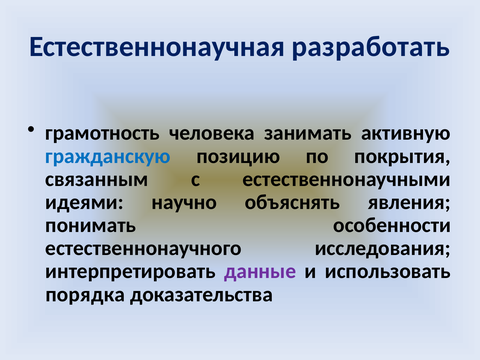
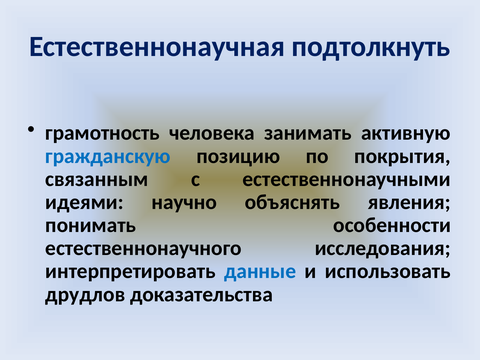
разработать: разработать -> подтолкнуть
данные colour: purple -> blue
порядка: порядка -> друдлов
